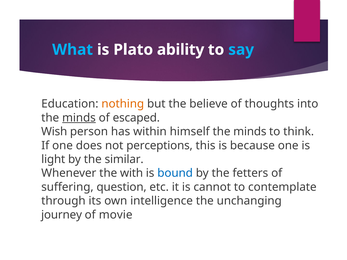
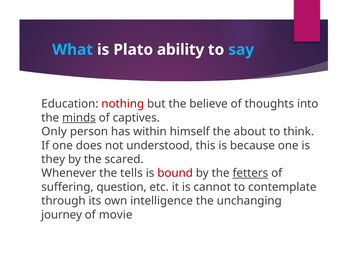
nothing colour: orange -> red
escaped: escaped -> captives
Wish: Wish -> Only
himself the minds: minds -> about
perceptions: perceptions -> understood
light: light -> they
similar: similar -> scared
with: with -> tells
bound colour: blue -> red
fetters underline: none -> present
